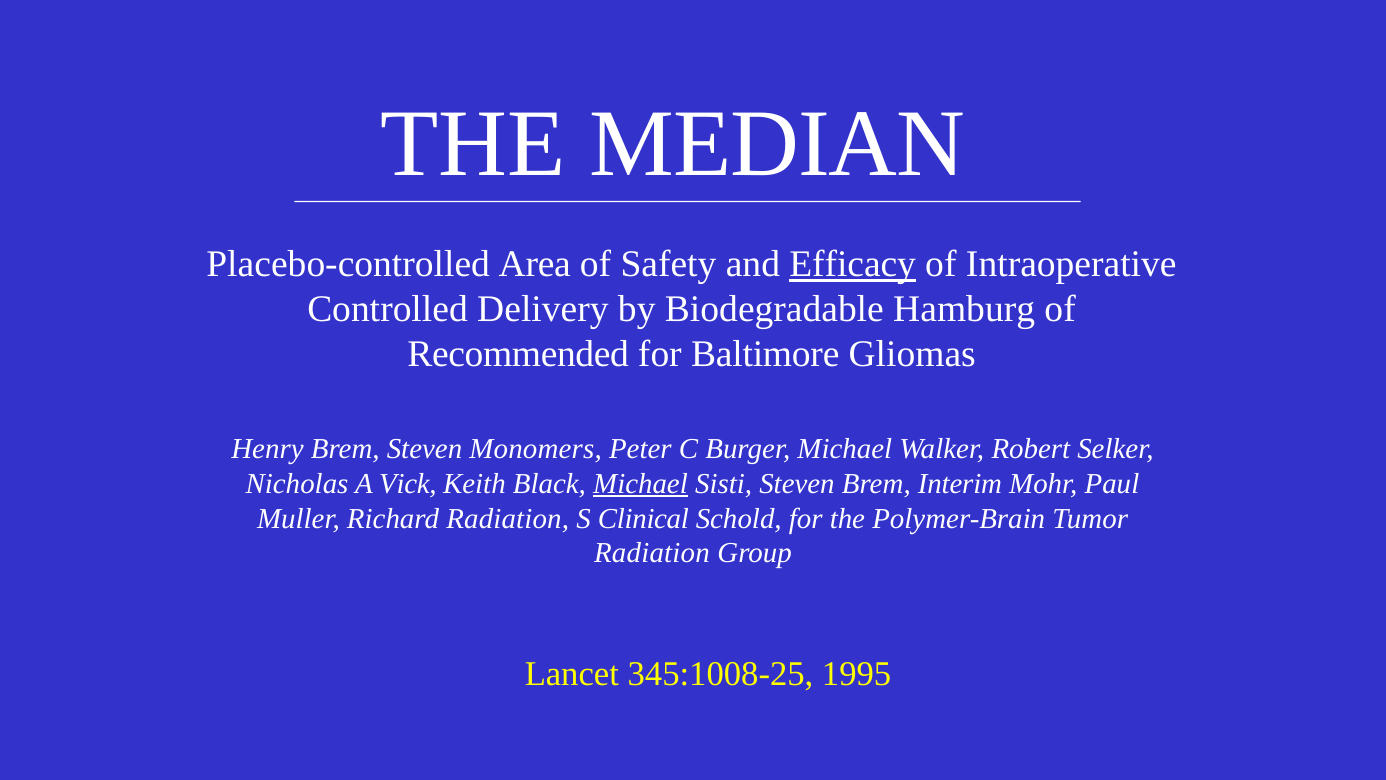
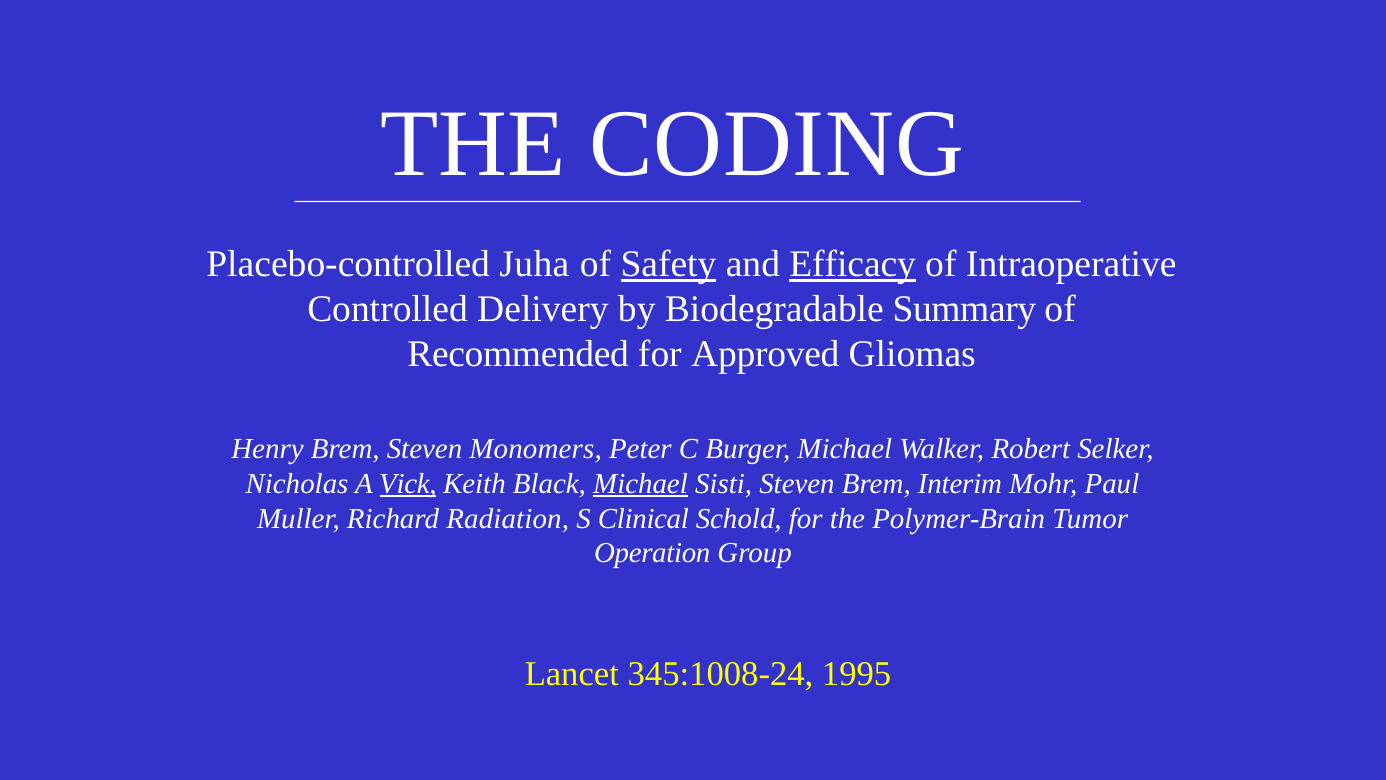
MEDIAN: MEDIAN -> CODING
Area: Area -> Juha
Safety underline: none -> present
Hamburg: Hamburg -> Summary
Baltimore: Baltimore -> Approved
Vick underline: none -> present
Radiation at (652, 553): Radiation -> Operation
345:1008-25: 345:1008-25 -> 345:1008-24
